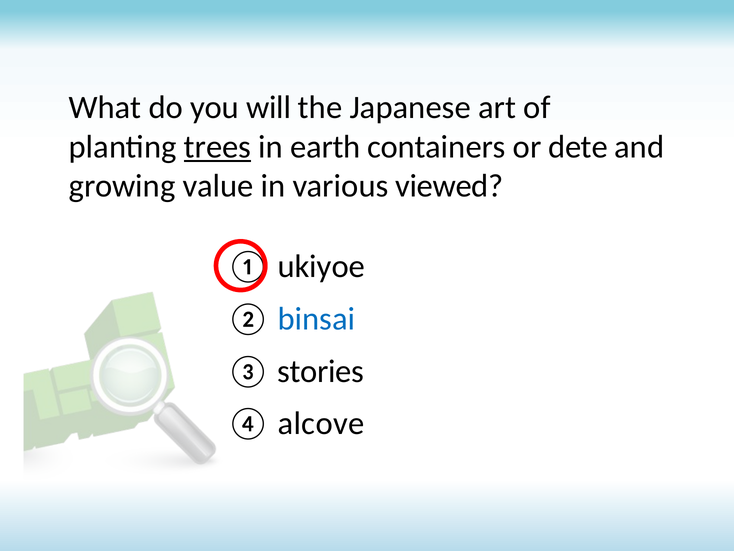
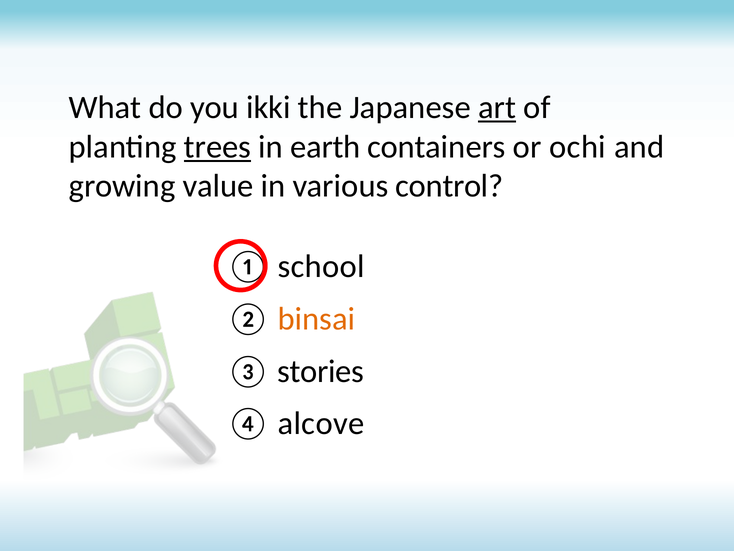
will: will -> ikki
art underline: none -> present
dete: dete -> ochi
viewed: viewed -> control
ukiyoe: ukiyoe -> school
binsai colour: blue -> orange
